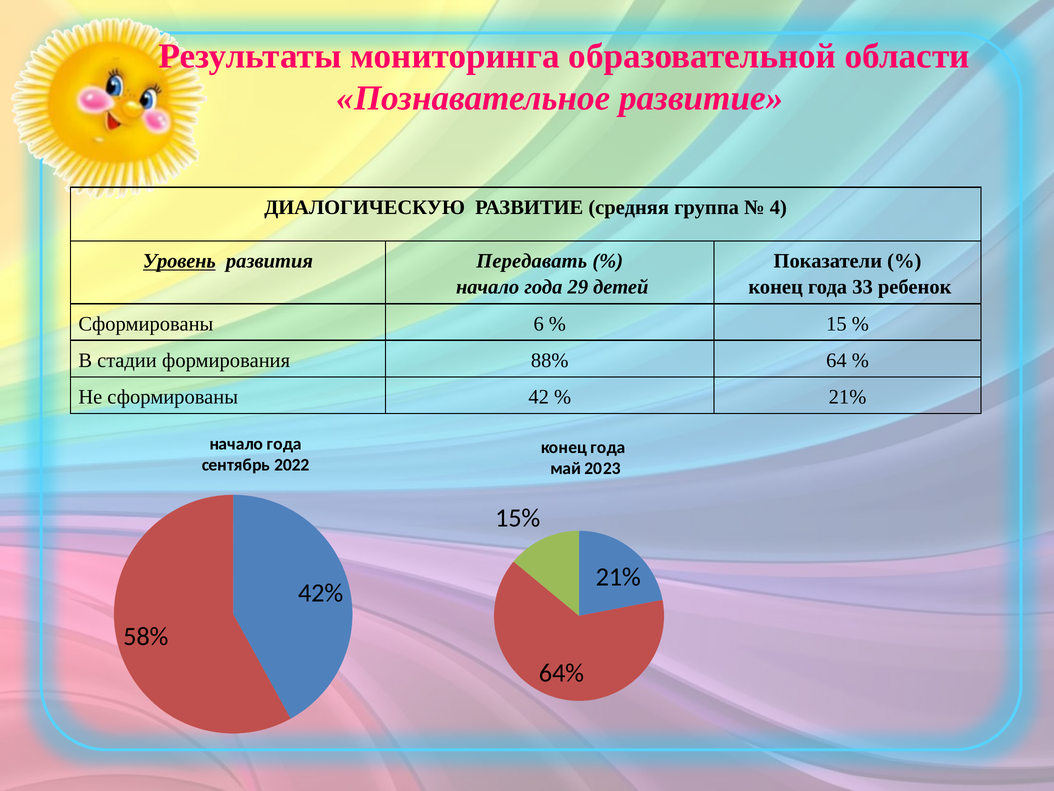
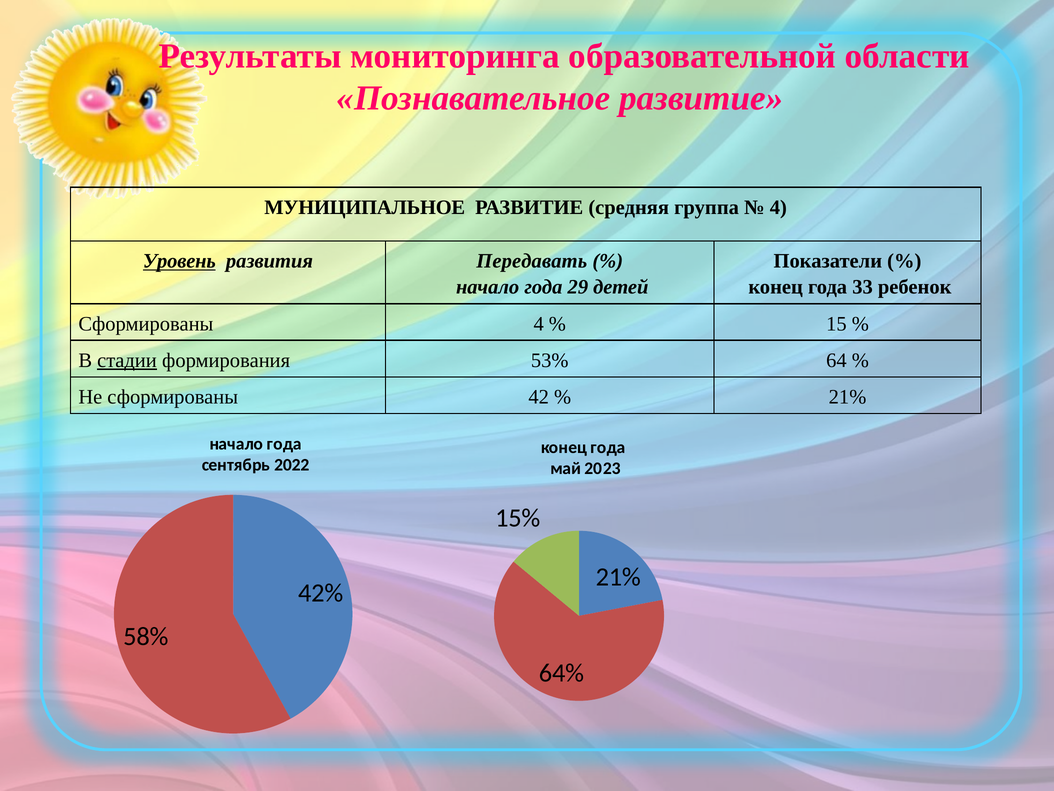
ДИАЛОГИЧЕСКУЮ: ДИАЛОГИЧЕСКУЮ -> МУНИЦИПАЛЬНОЕ
Сформированы 6: 6 -> 4
стадии underline: none -> present
88%: 88% -> 53%
